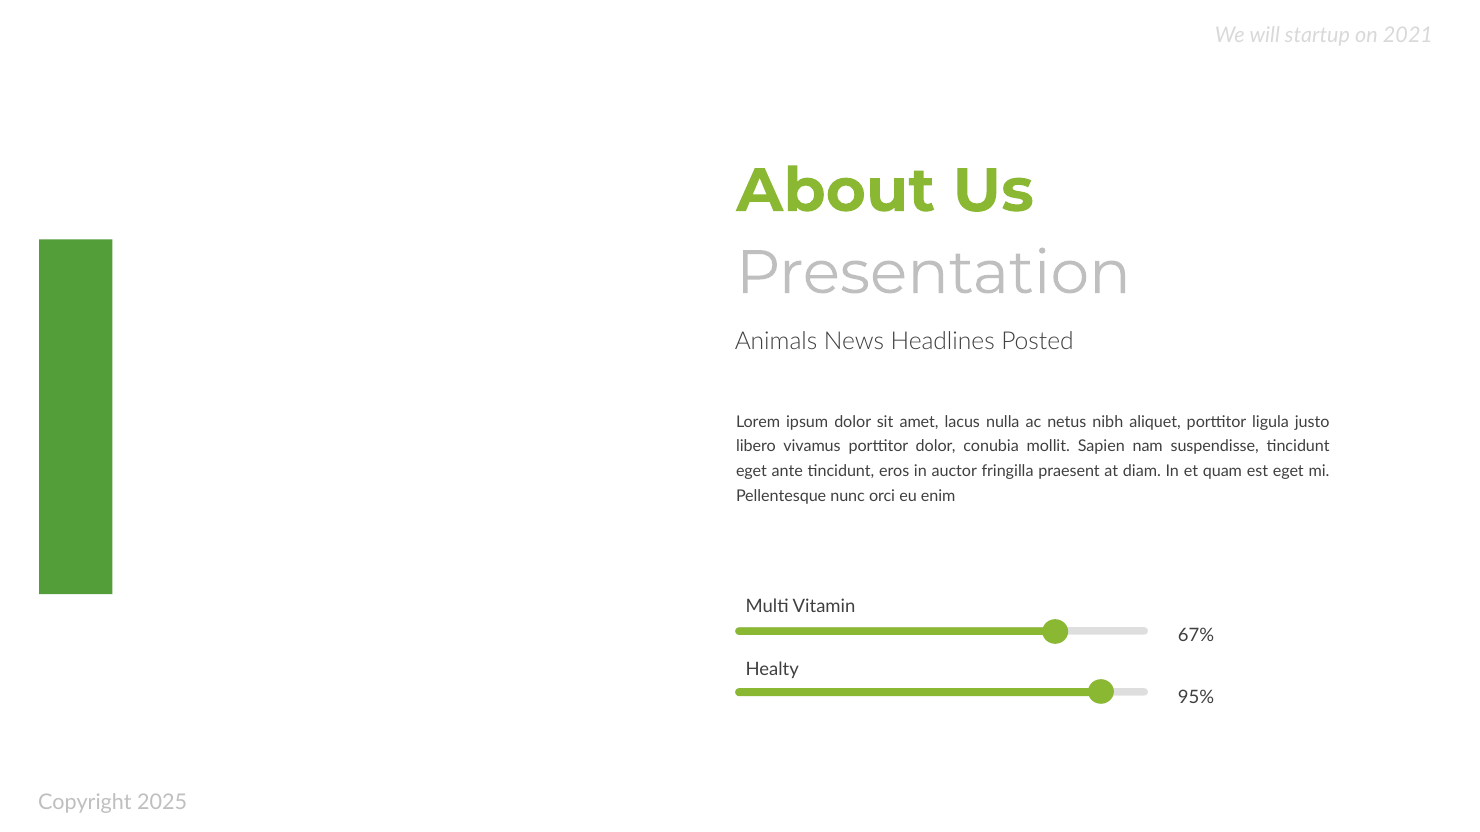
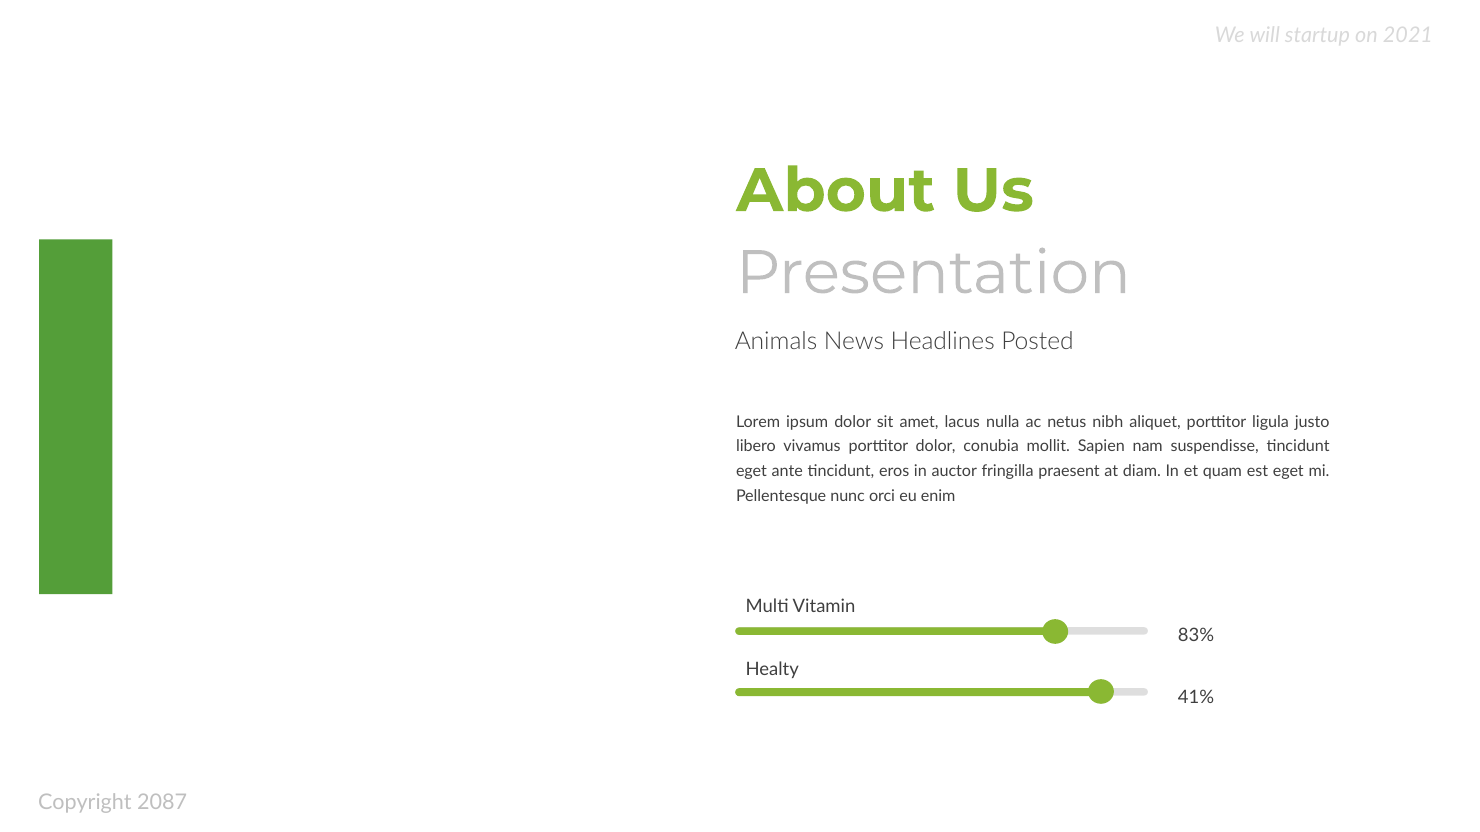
67%: 67% -> 83%
95%: 95% -> 41%
2025: 2025 -> 2087
